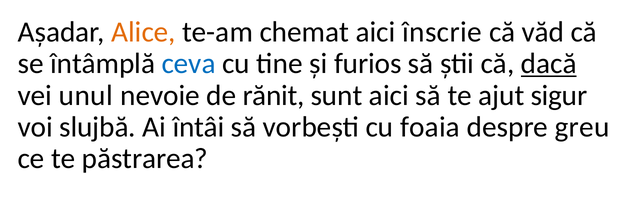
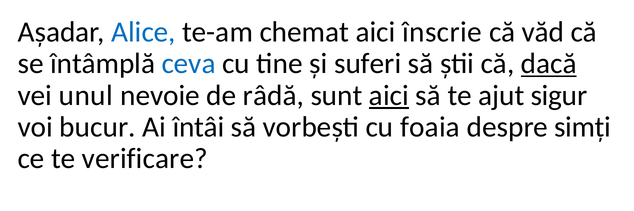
Alice colour: orange -> blue
furios: furios -> suferi
rănit: rănit -> râdă
aici at (389, 95) underline: none -> present
slujbă: slujbă -> bucur
greu: greu -> simți
păstrarea: păstrarea -> verificare
